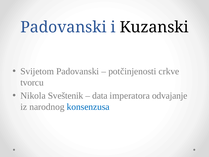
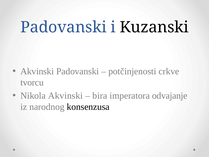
Svijetom at (37, 71): Svijetom -> Akvinski
Nikola Sveštenik: Sveštenik -> Akvinski
data: data -> bira
konsenzusa colour: blue -> black
